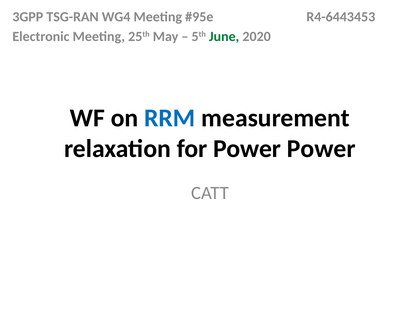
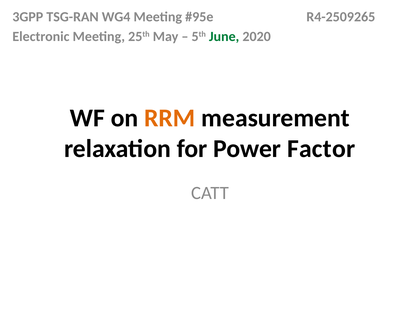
R4-6443453: R4-6443453 -> R4-2509265
RRM colour: blue -> orange
Power Power: Power -> Factor
